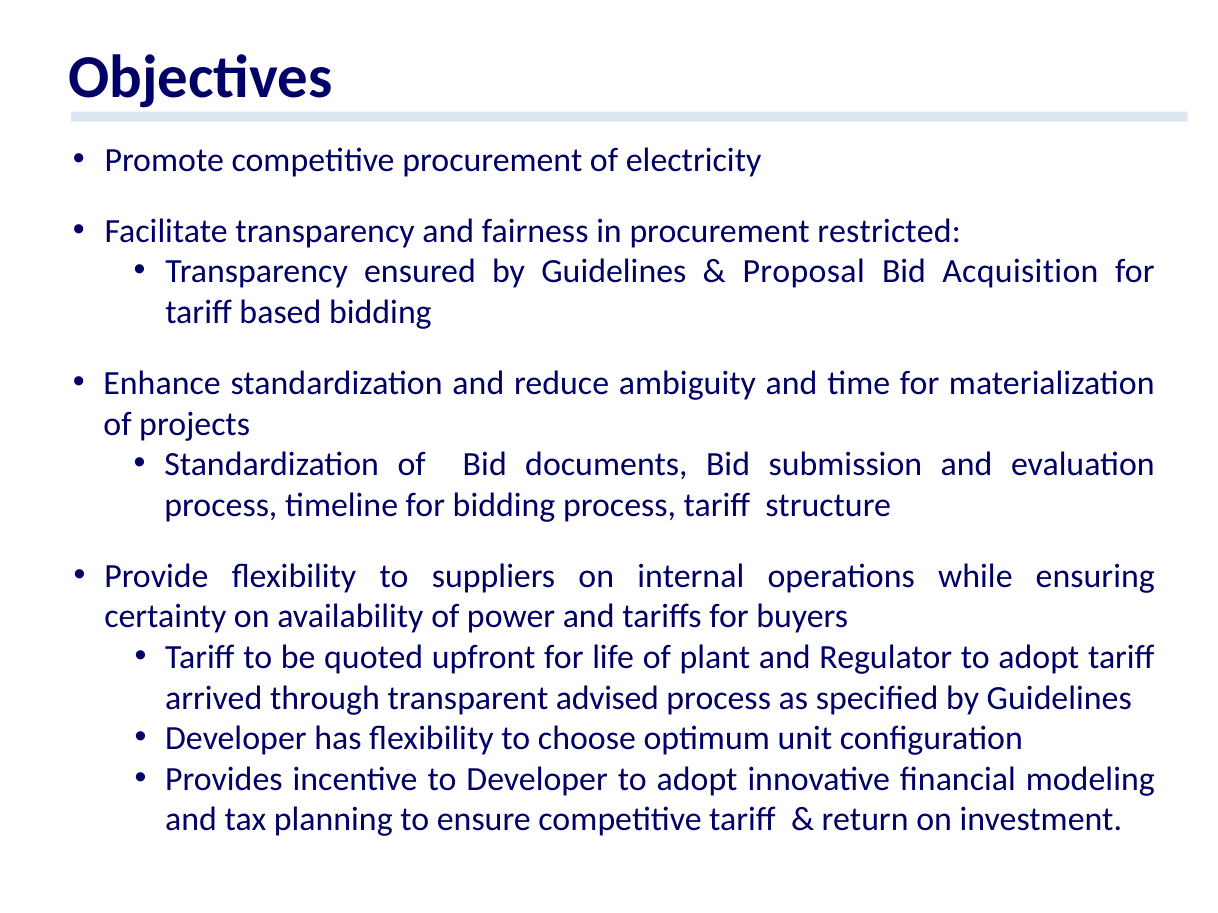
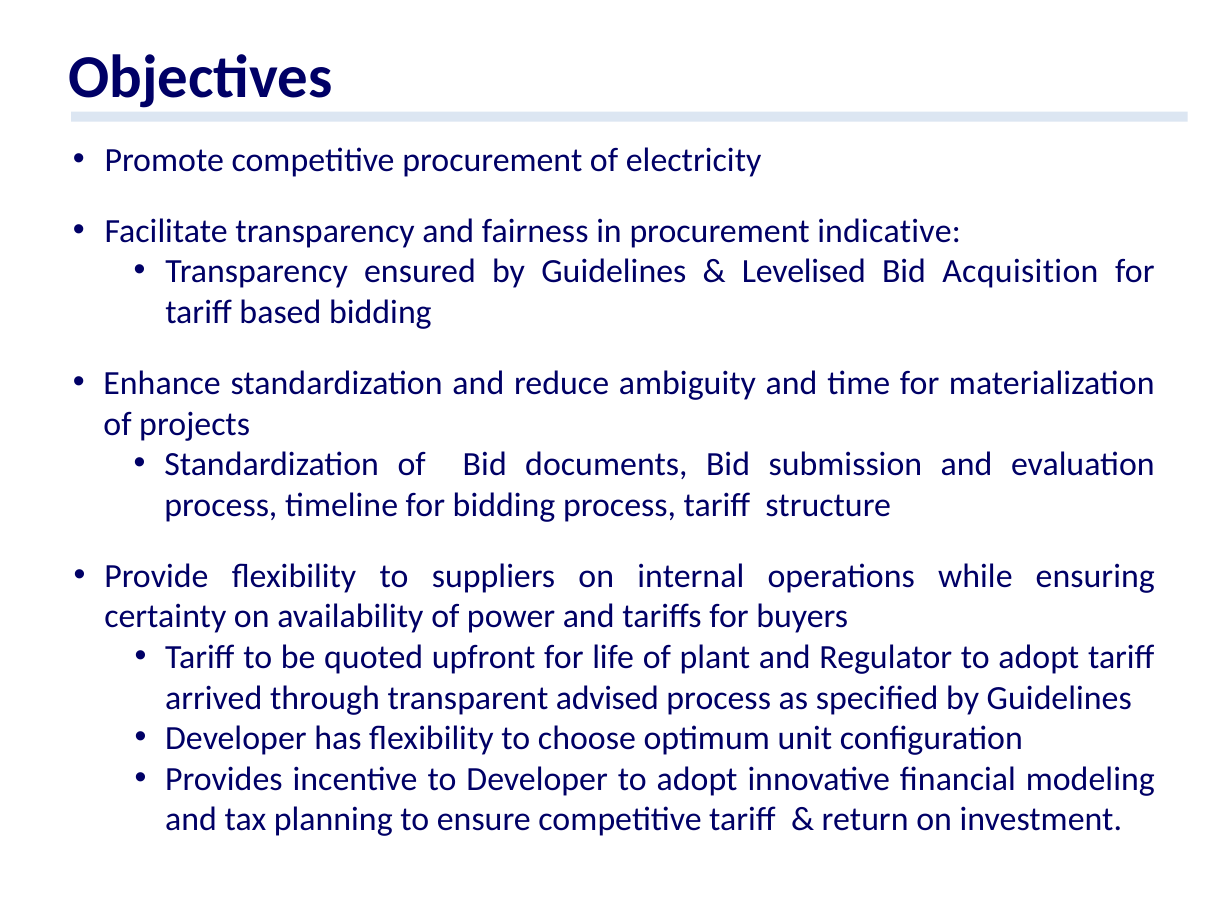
restricted: restricted -> indicative
Proposal: Proposal -> Levelised
